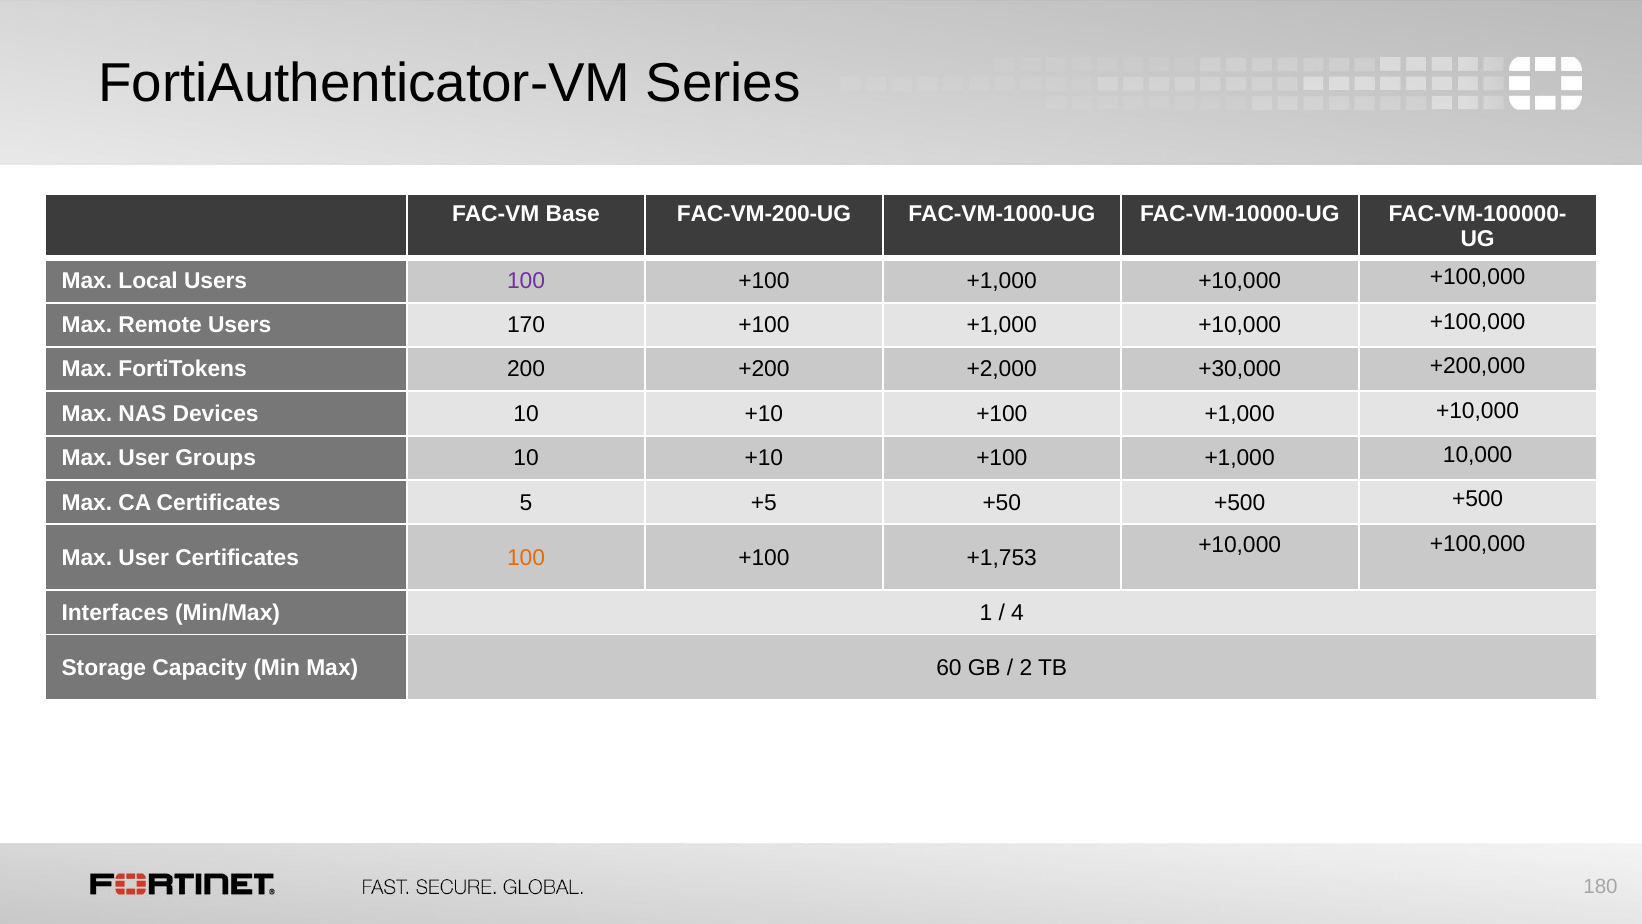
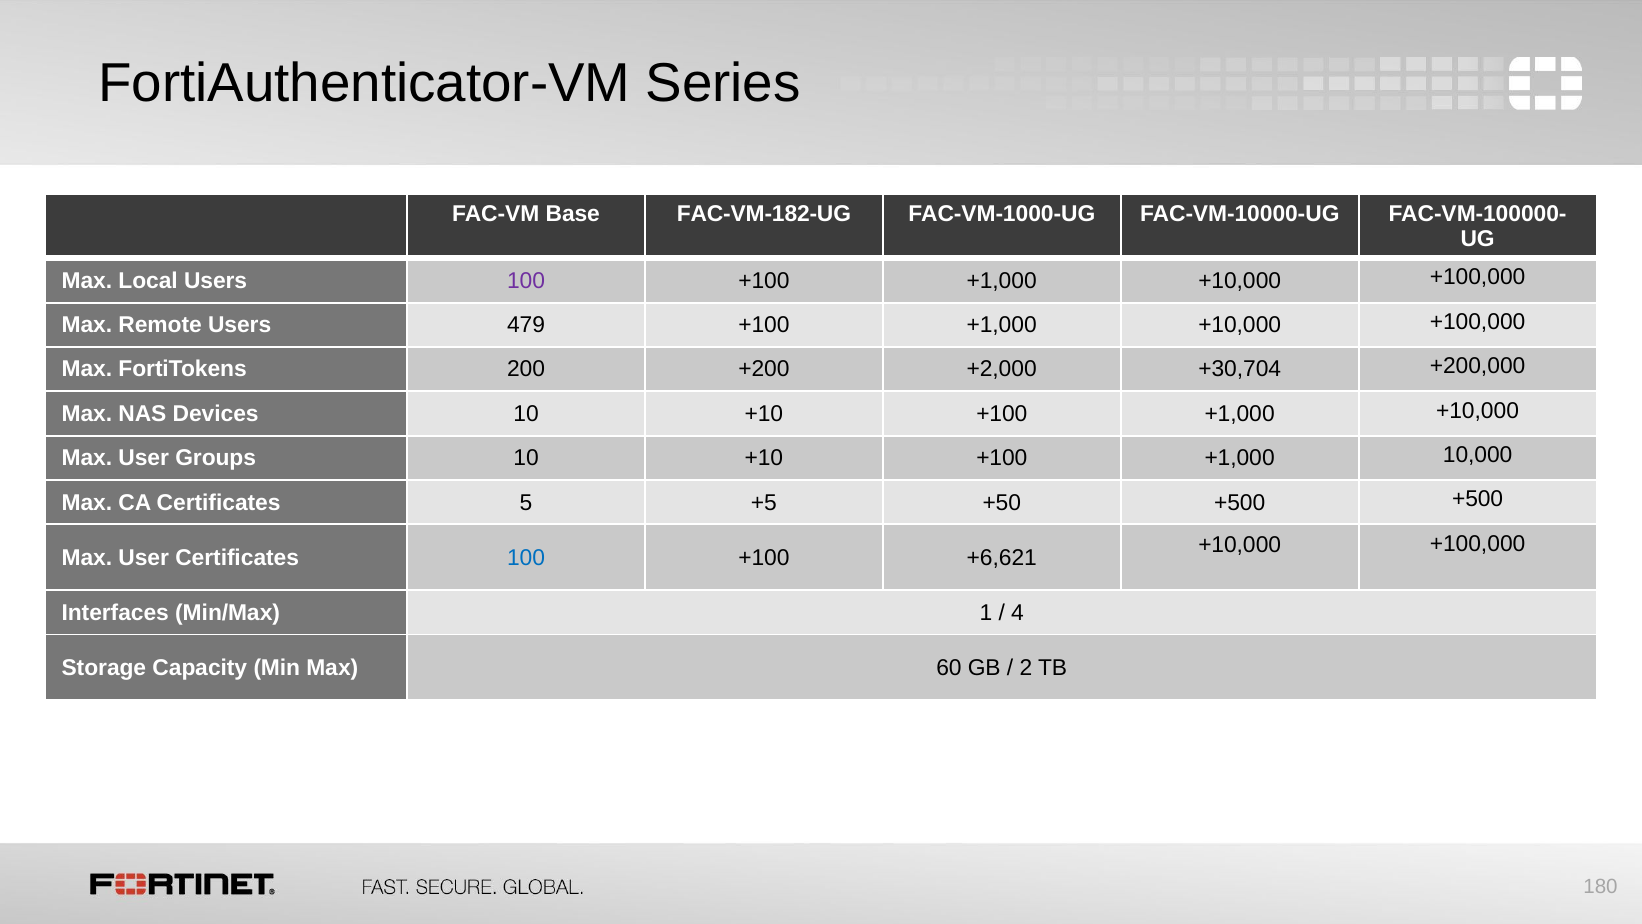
FAC-VM-200-UG: FAC-VM-200-UG -> FAC-VM-182-UG
170: 170 -> 479
+30,000: +30,000 -> +30,704
100 at (526, 557) colour: orange -> blue
+1,753: +1,753 -> +6,621
